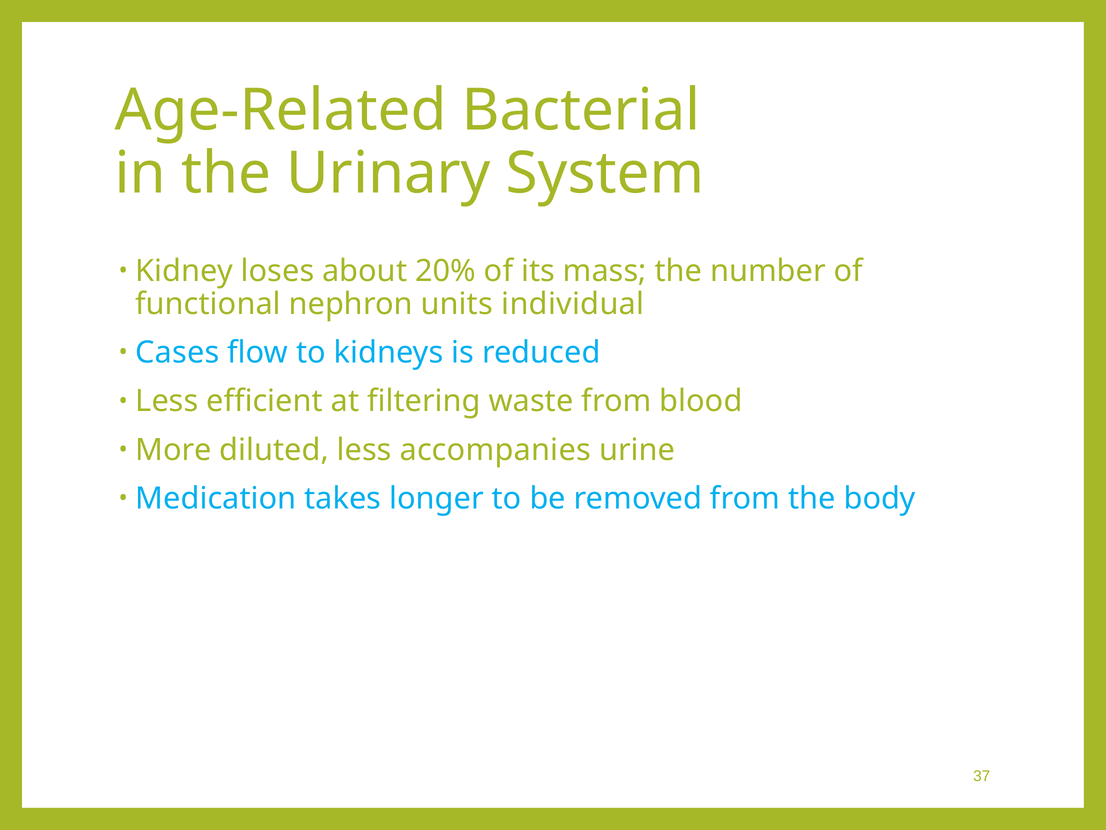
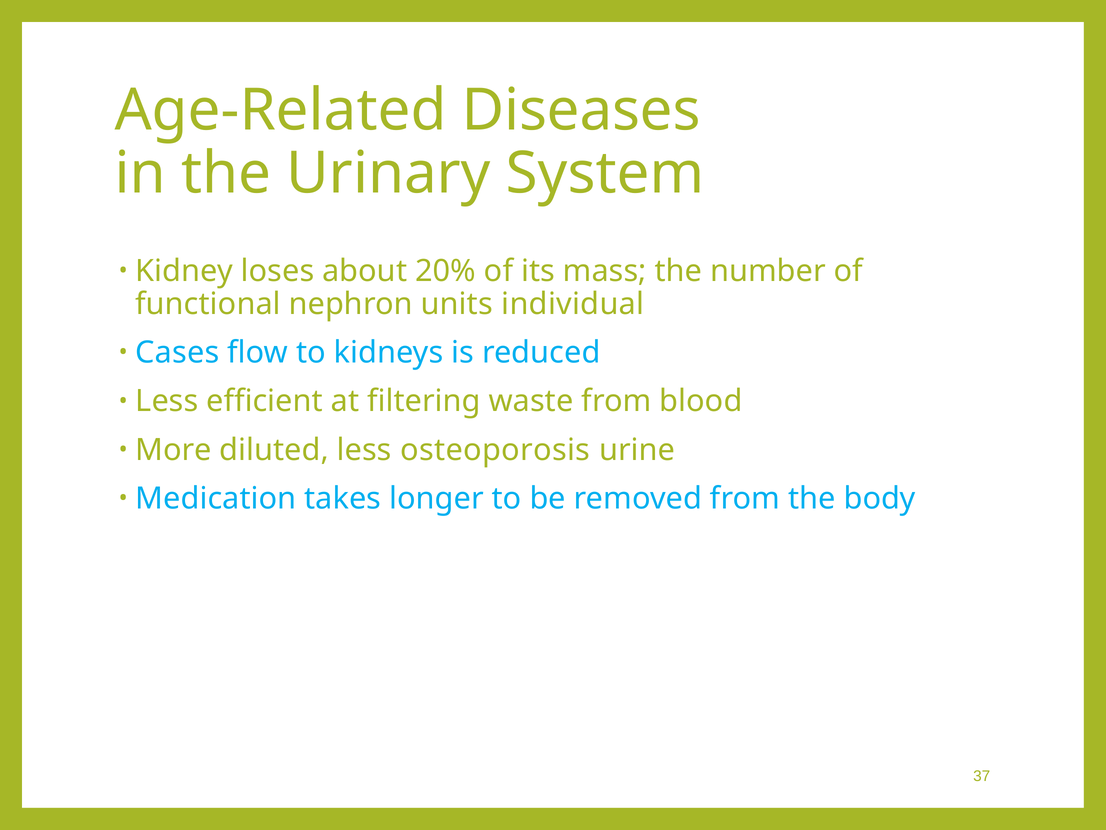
Bacterial: Bacterial -> Diseases
accompanies: accompanies -> osteoporosis
